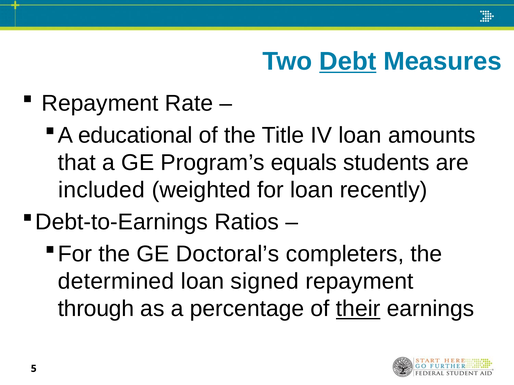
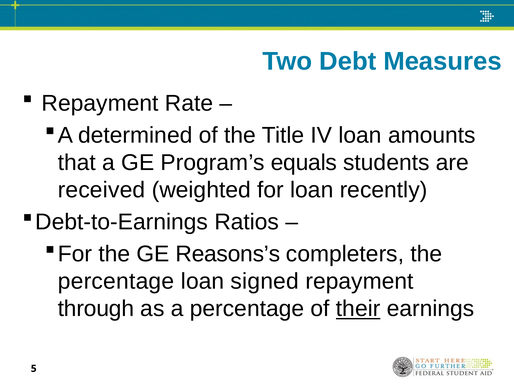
Debt underline: present -> none
educational: educational -> determined
included: included -> received
Doctoral’s: Doctoral’s -> Reasons’s
determined at (116, 282): determined -> percentage
